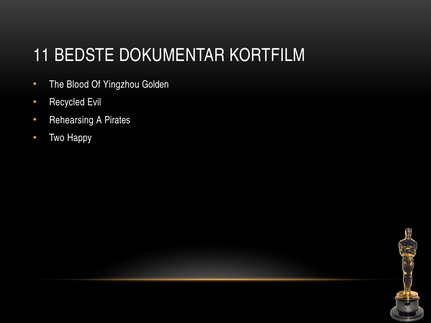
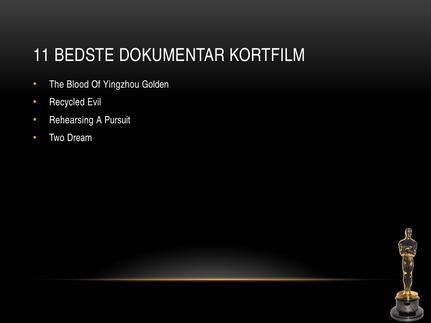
Pirates: Pirates -> Pursuit
Happy: Happy -> Dream
